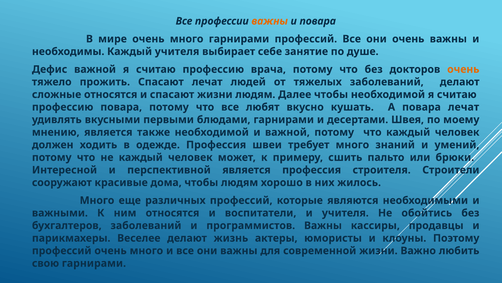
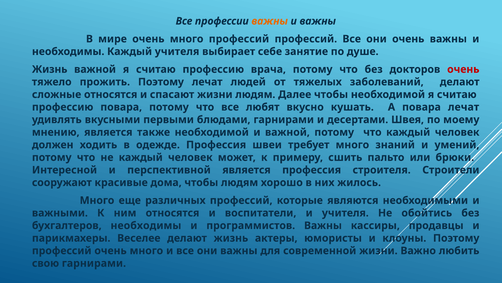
и повара: повара -> важны
много гарнирами: гарнирами -> профессий
Дефис at (50, 69): Дефис -> Жизнь
очень at (463, 69) colour: orange -> red
прожить Спасают: Спасают -> Поэтому
бухгалтеров заболеваний: заболеваний -> необходимы
